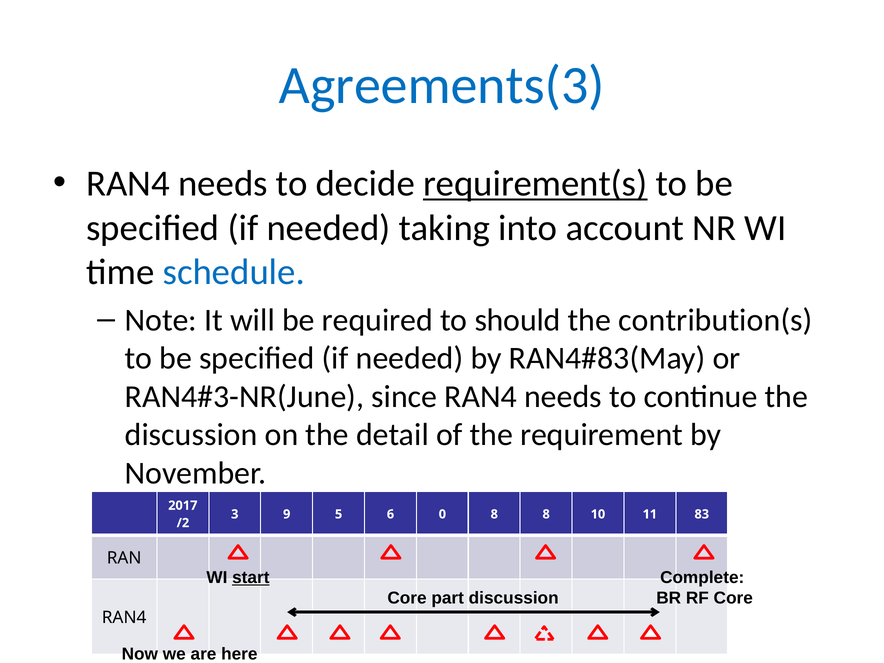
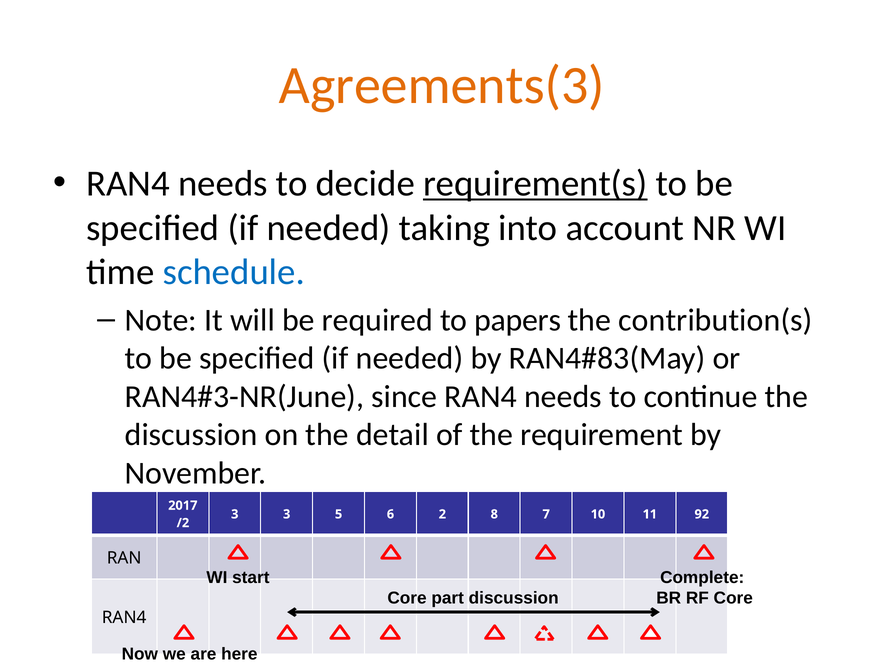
Agreements(3 colour: blue -> orange
should: should -> papers
3 9: 9 -> 3
0: 0 -> 2
8 8: 8 -> 7
83: 83 -> 92
start underline: present -> none
